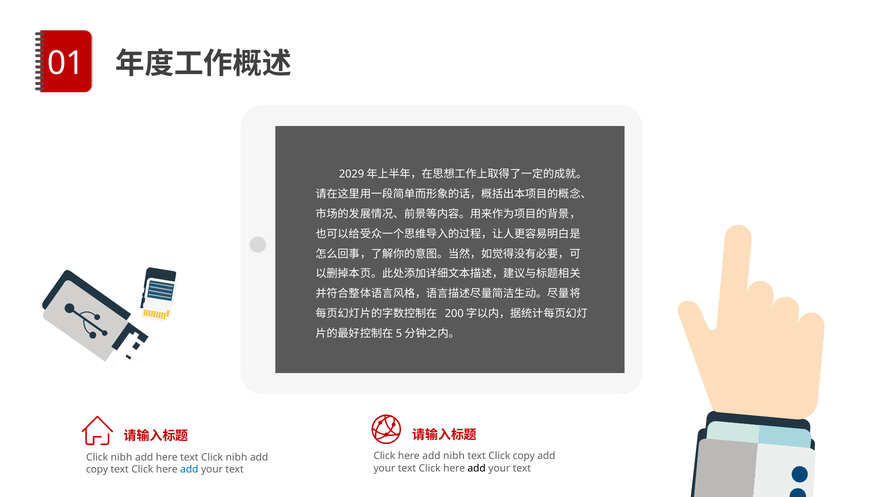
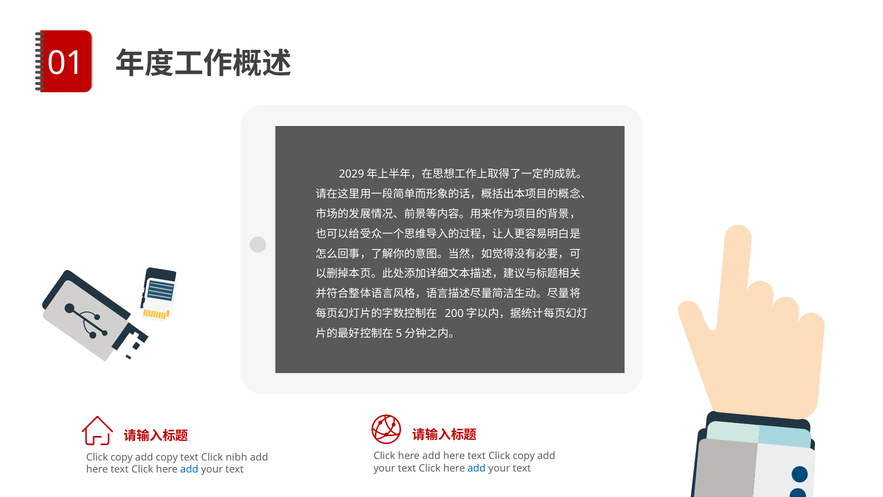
here add nibh: nibh -> here
nibh at (121, 457): nibh -> copy
add here: here -> copy
add at (477, 468) colour: black -> blue
copy at (97, 469): copy -> here
